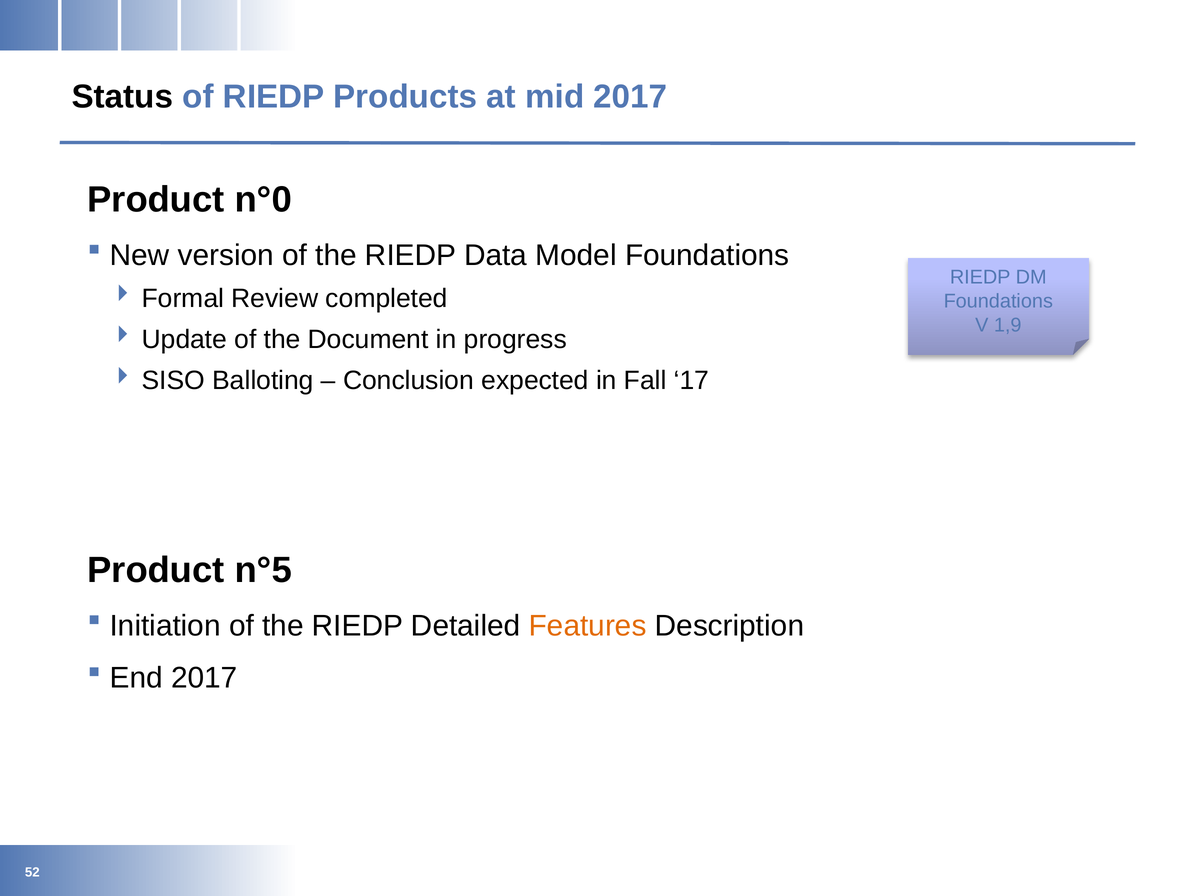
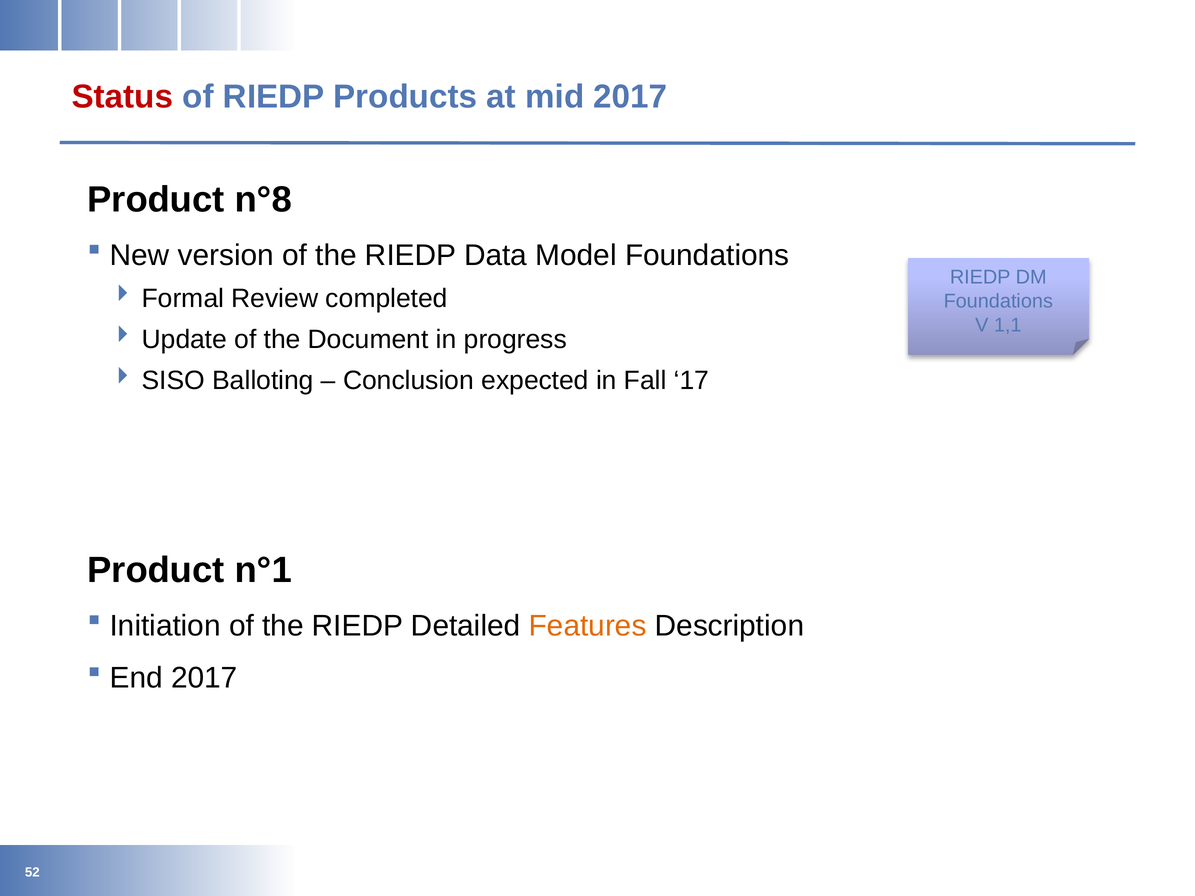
Status colour: black -> red
n°0: n°0 -> n°8
1,9: 1,9 -> 1,1
n°5: n°5 -> n°1
